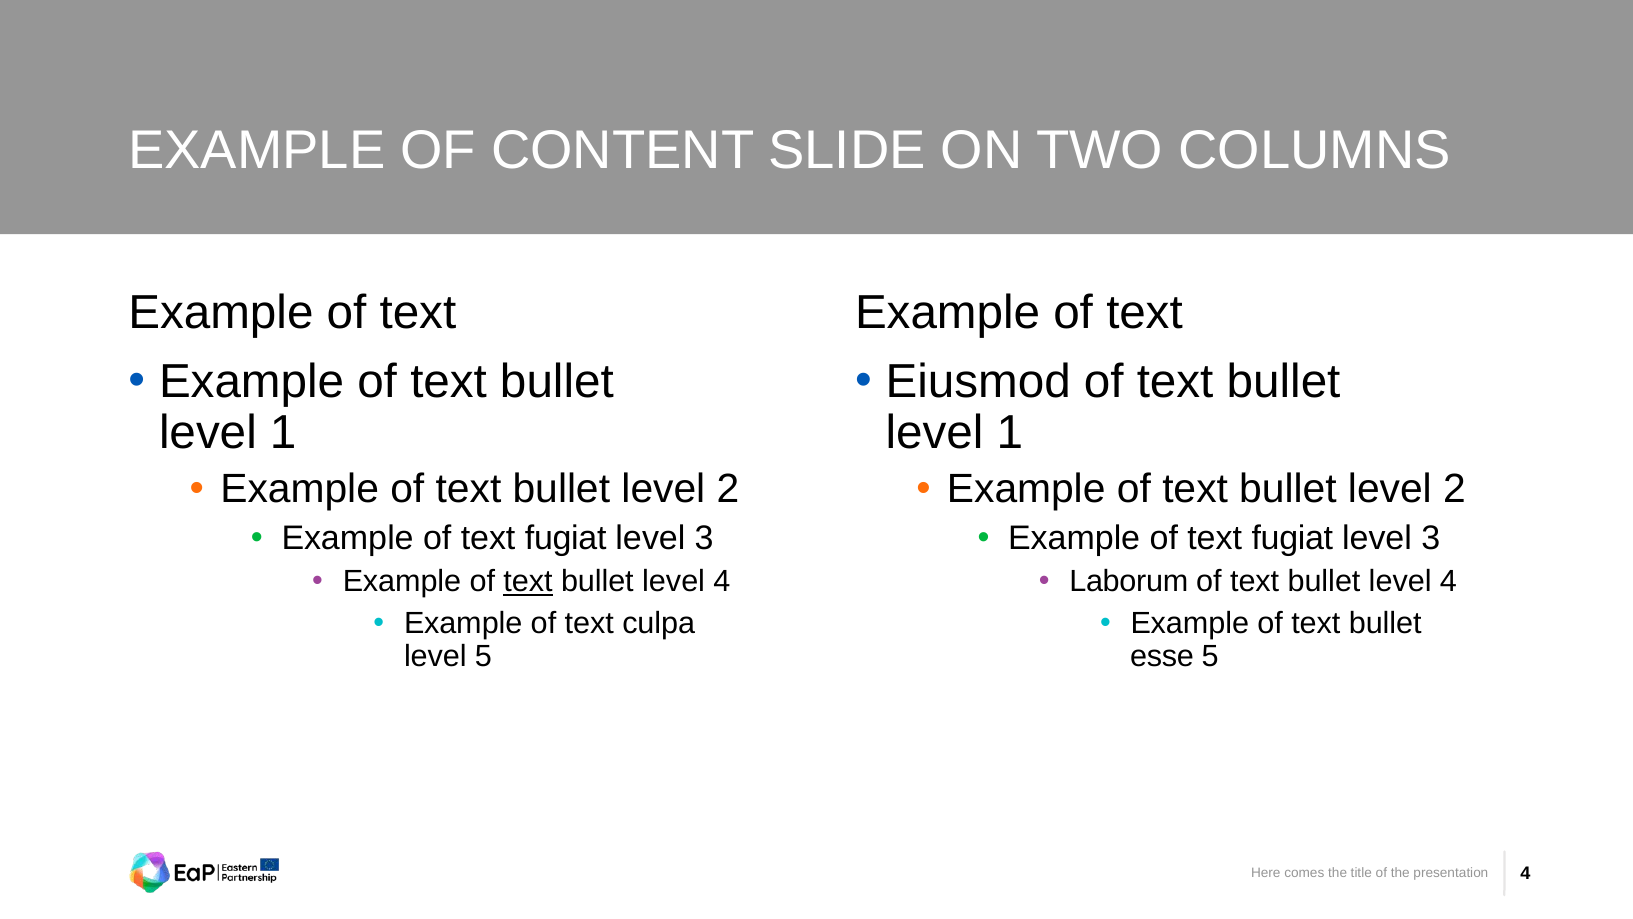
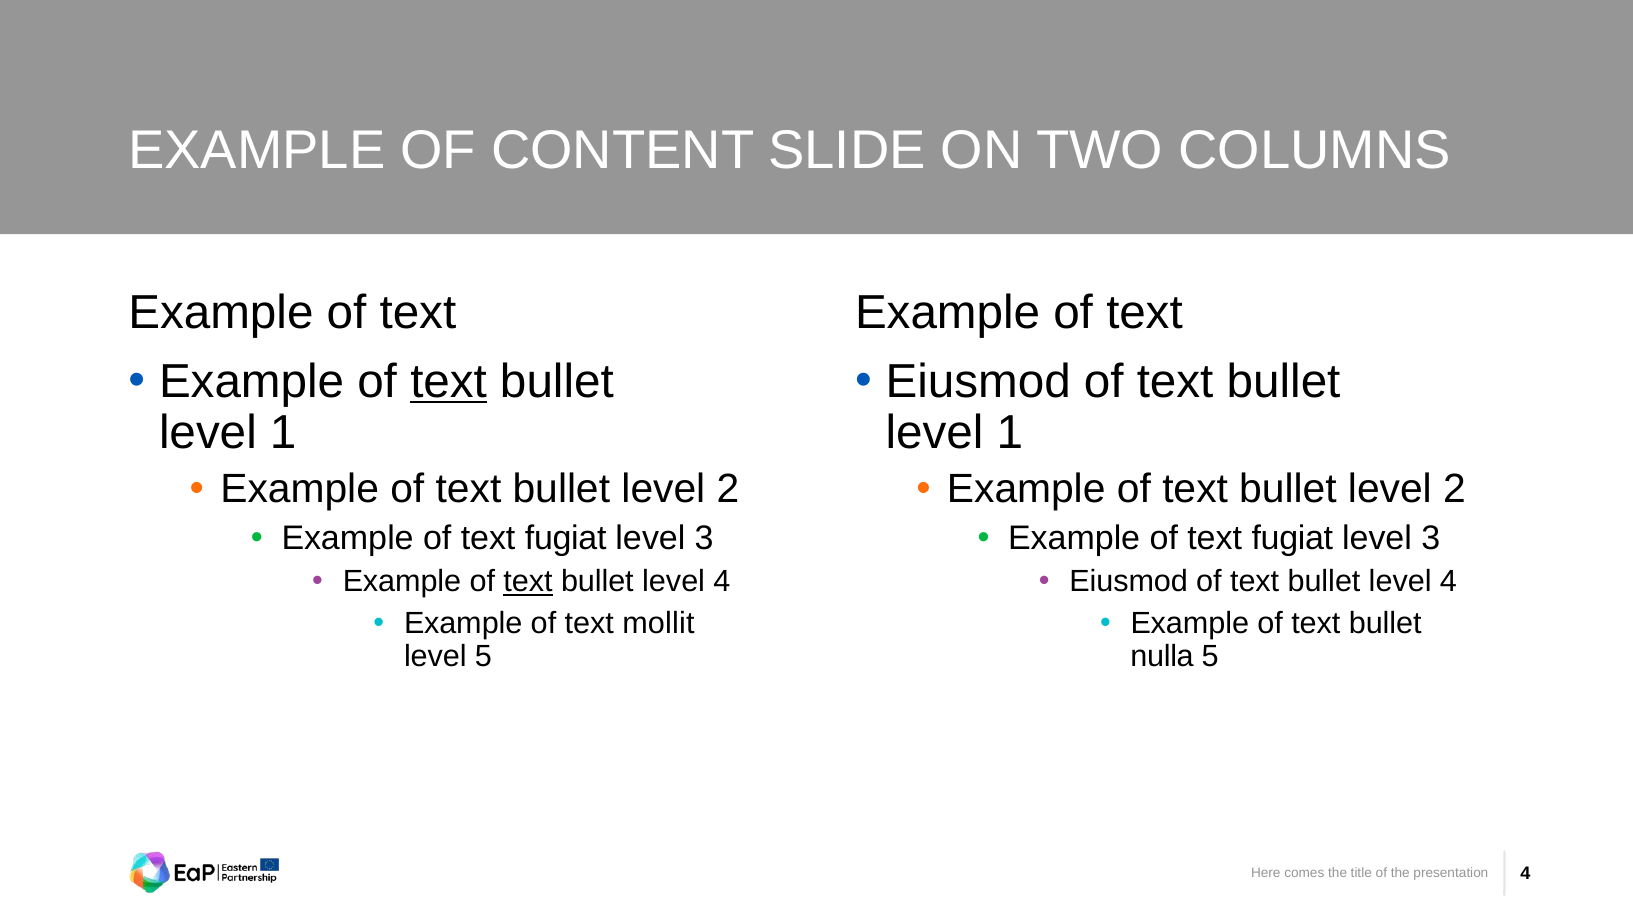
text at (449, 381) underline: none -> present
Laborum at (1129, 581): Laborum -> Eiusmod
culpa: culpa -> mollit
esse: esse -> nulla
